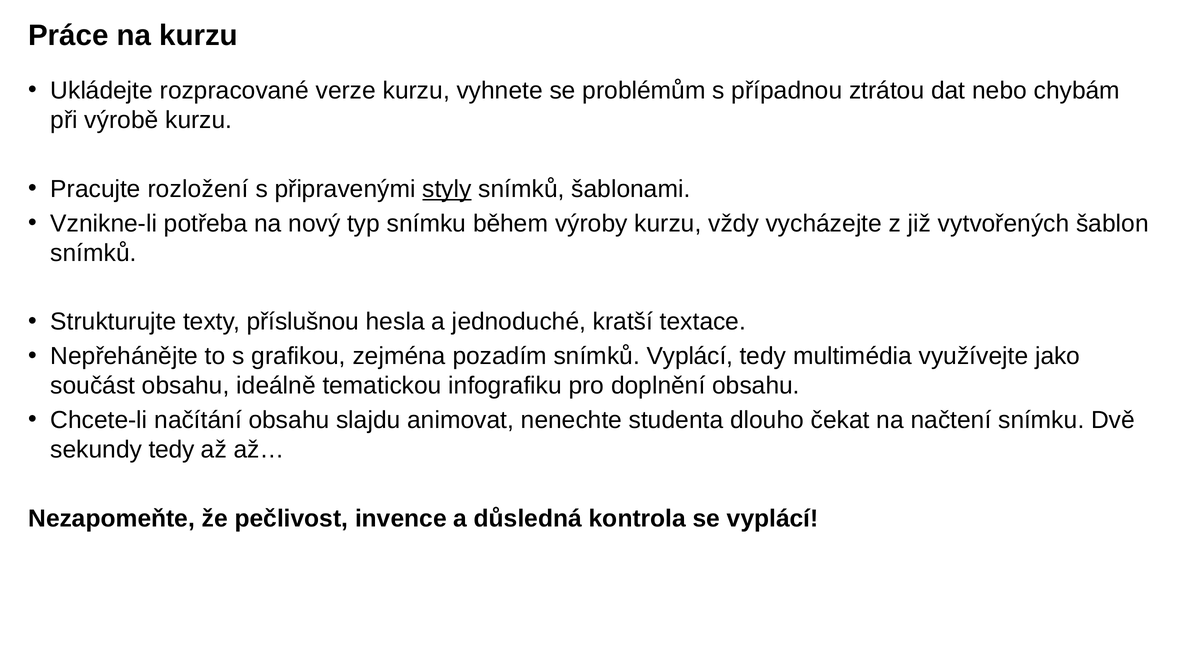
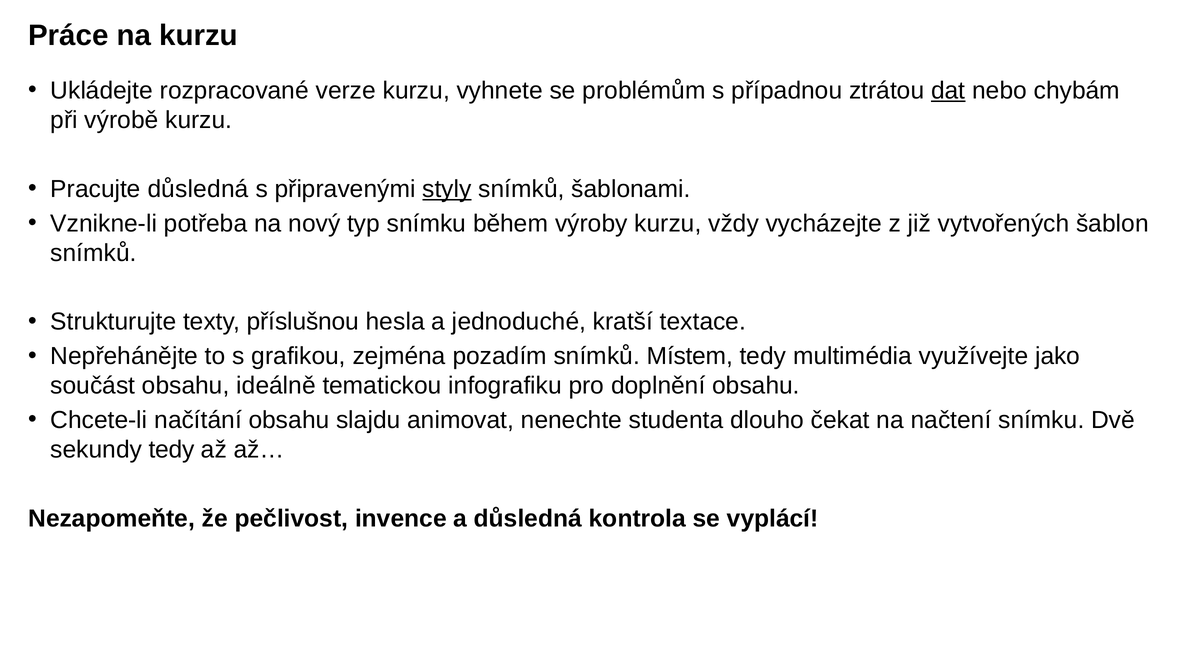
dat underline: none -> present
Pracujte rozložení: rozložení -> důsledná
snímků Vyplácí: Vyplácí -> Místem
